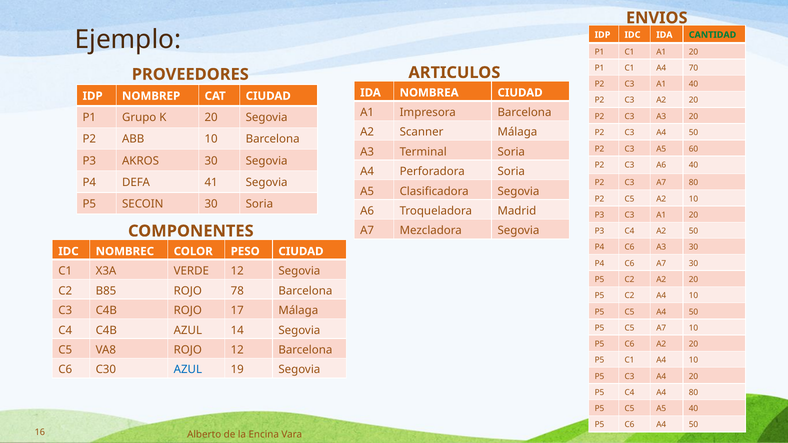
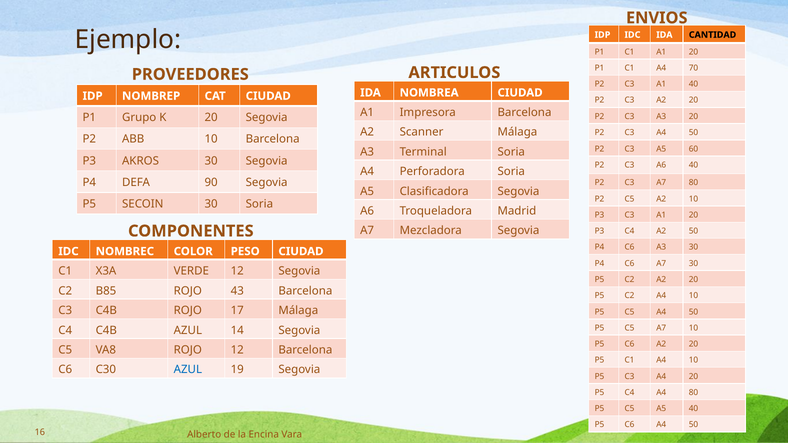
CANTIDAD colour: green -> black
41: 41 -> 90
78: 78 -> 43
